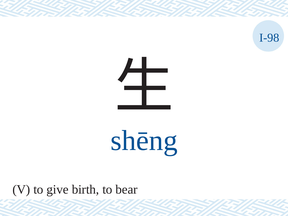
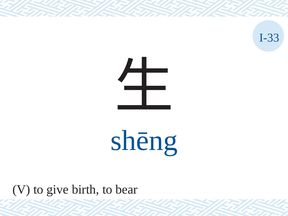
I-98: I-98 -> I-33
